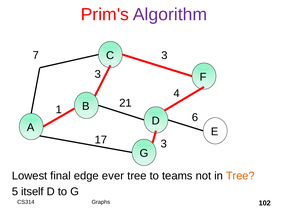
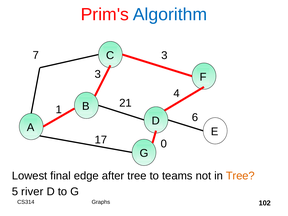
Algorithm colour: purple -> blue
17 3: 3 -> 0
ever: ever -> after
itself: itself -> river
